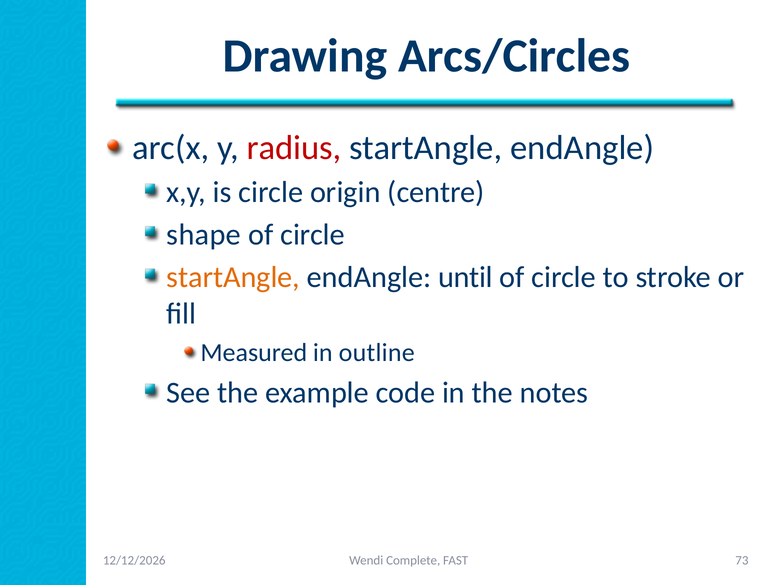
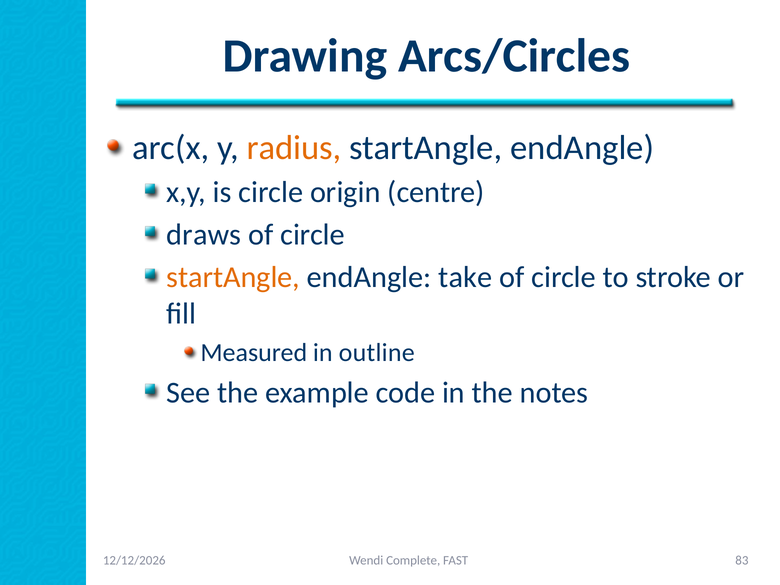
radius colour: red -> orange
shape: shape -> draws
until: until -> take
73: 73 -> 83
